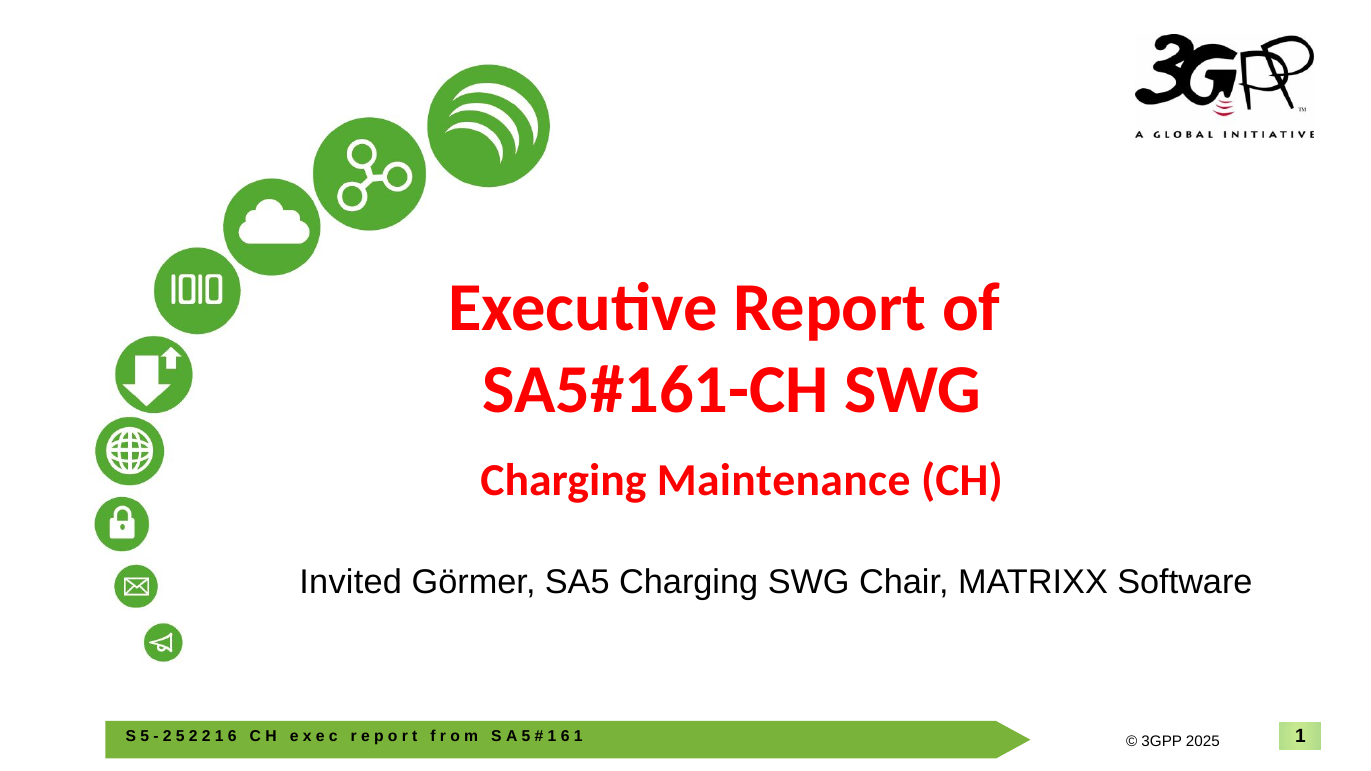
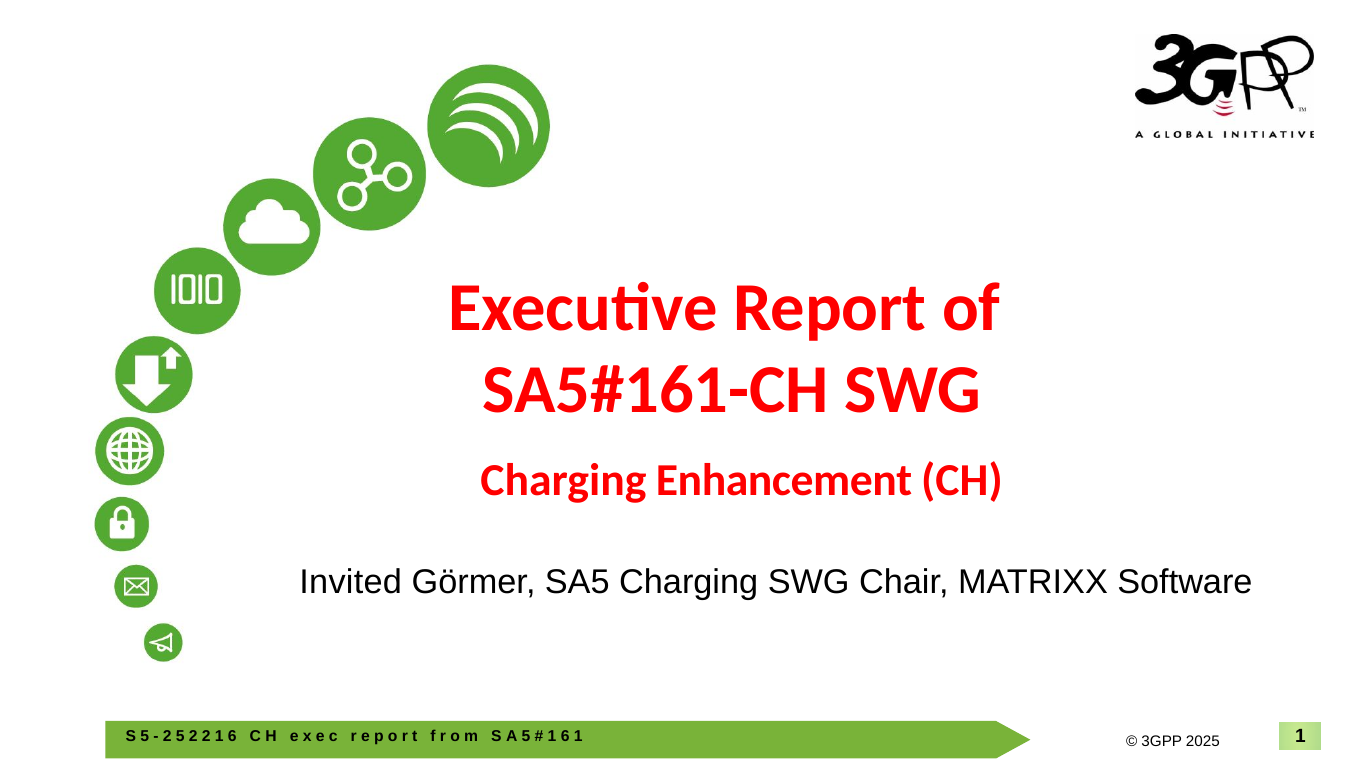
Maintenance: Maintenance -> Enhancement
